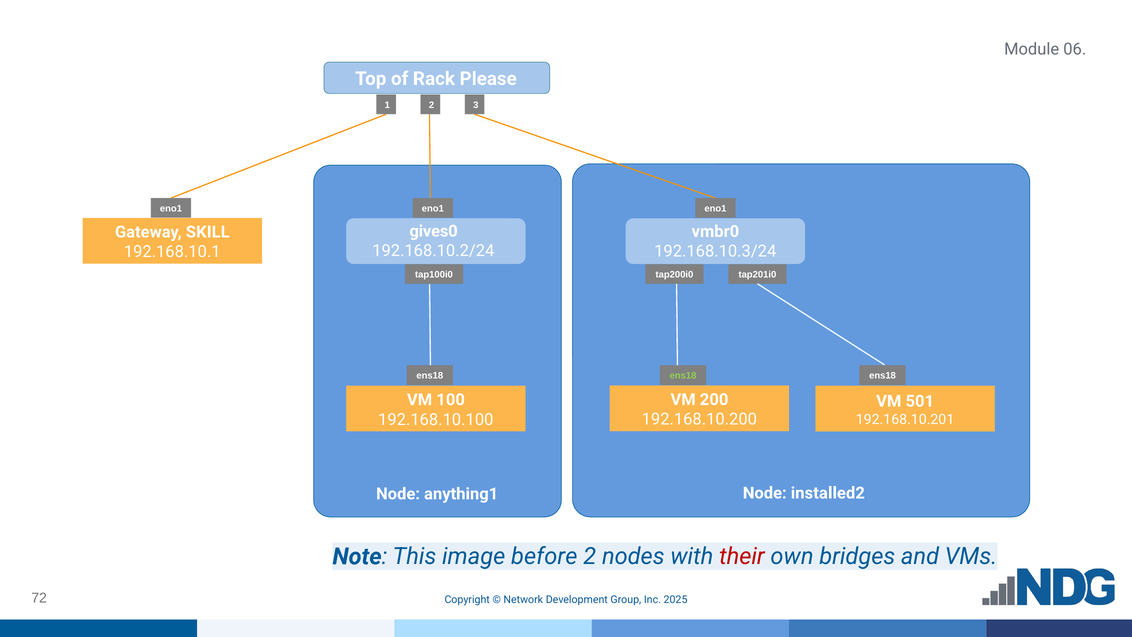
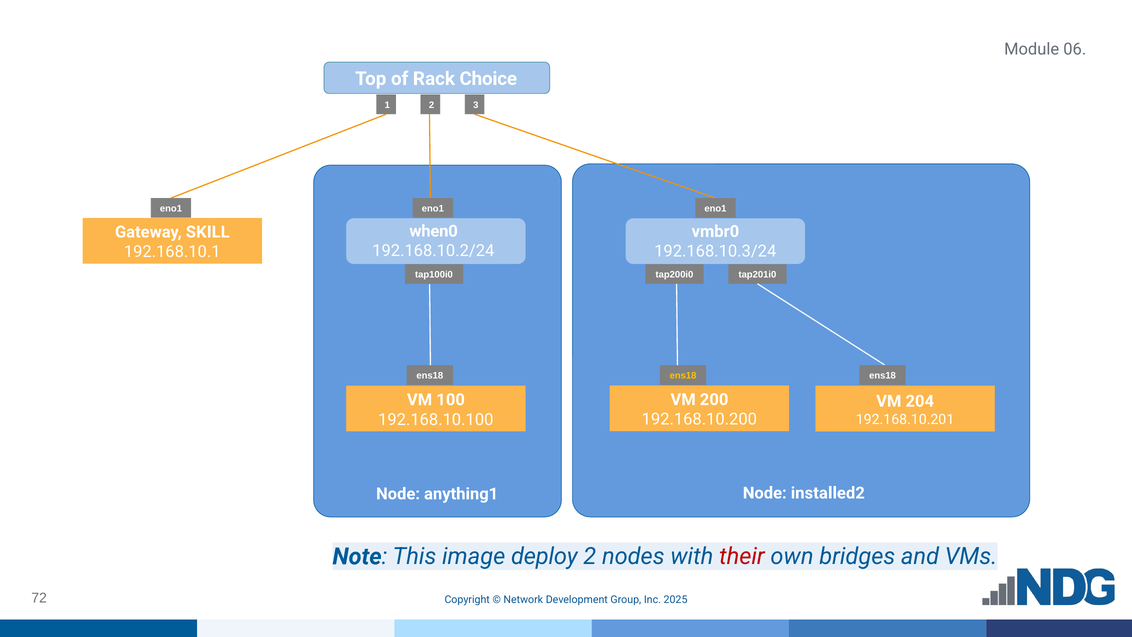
Please: Please -> Choice
gives0: gives0 -> when0
ens18 at (683, 376) colour: light green -> yellow
501: 501 -> 204
before: before -> deploy
